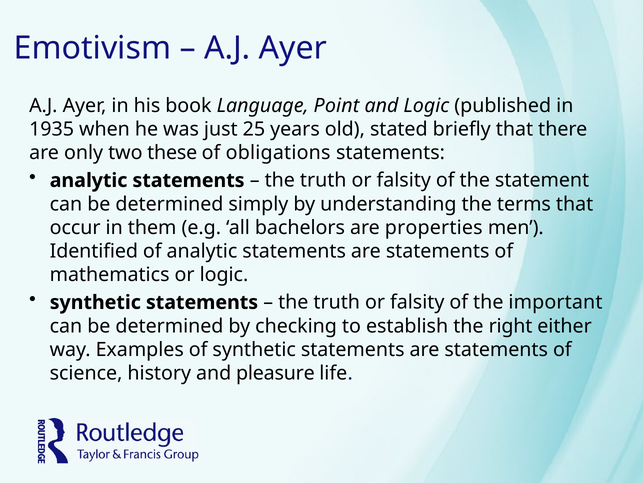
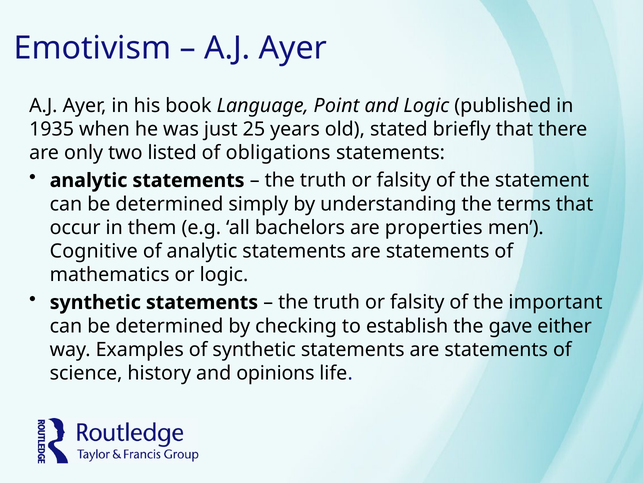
these: these -> listed
Identified: Identified -> Cognitive
right: right -> gave
pleasure: pleasure -> opinions
